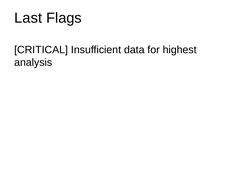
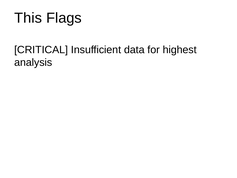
Last: Last -> This
